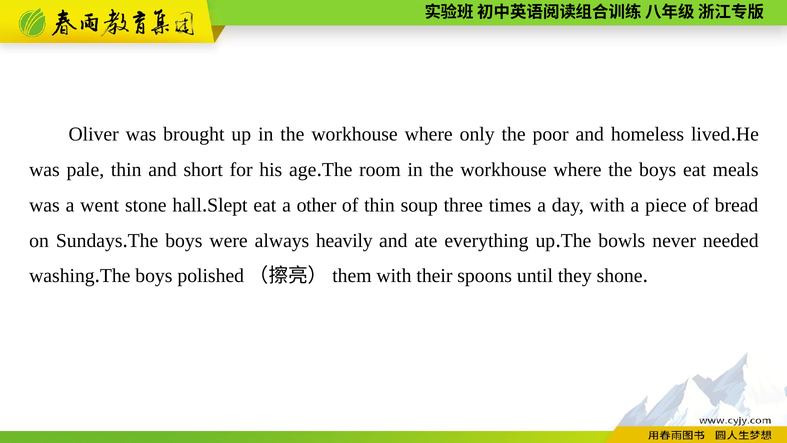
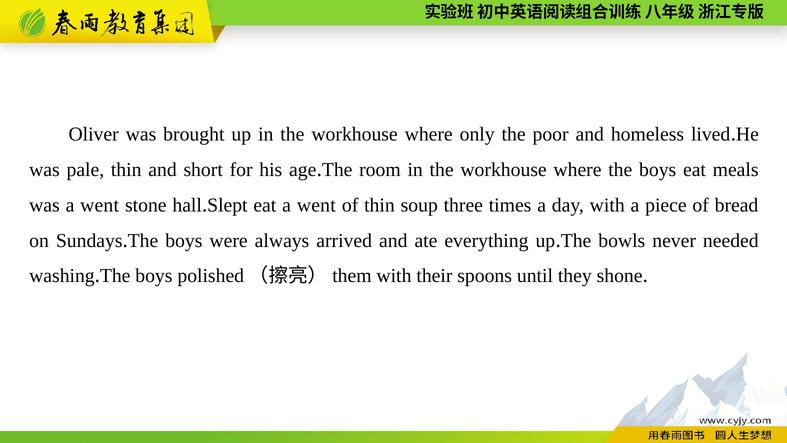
eat a other: other -> went
heavily: heavily -> arrived
